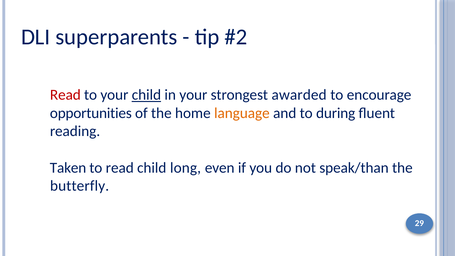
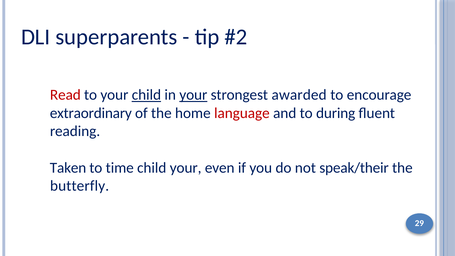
your at (193, 95) underline: none -> present
opportunities: opportunities -> extraordinary
language colour: orange -> red
to read: read -> time
child long: long -> your
speak/than: speak/than -> speak/their
